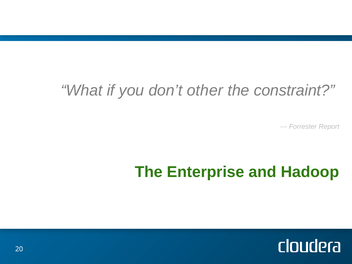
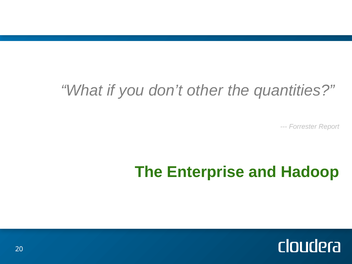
constraint: constraint -> quantities
